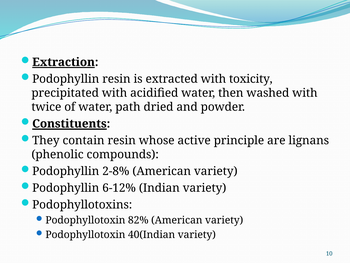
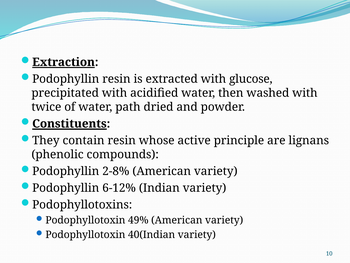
toxicity: toxicity -> glucose
82%: 82% -> 49%
